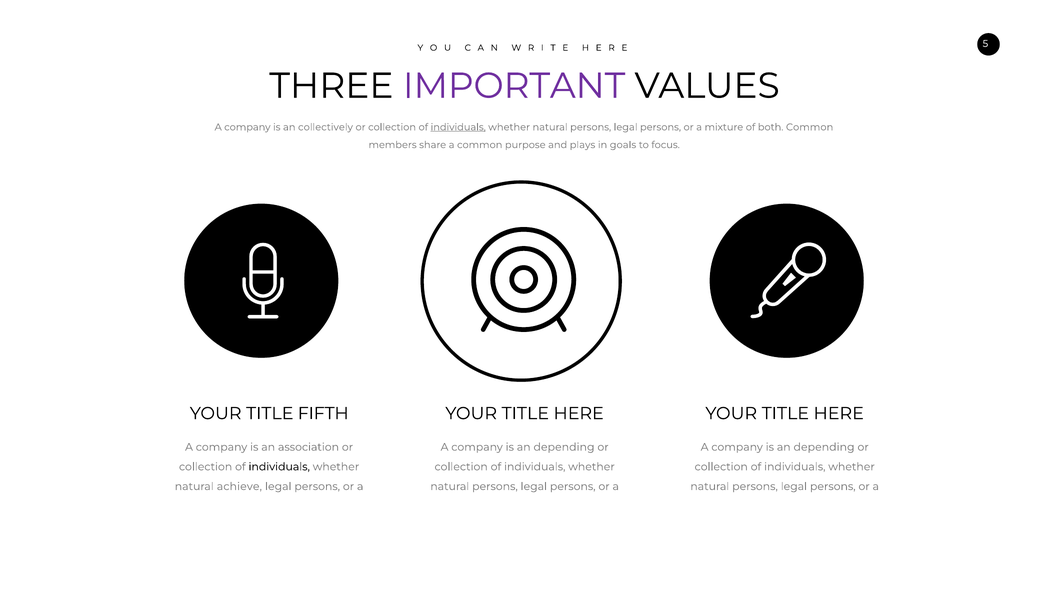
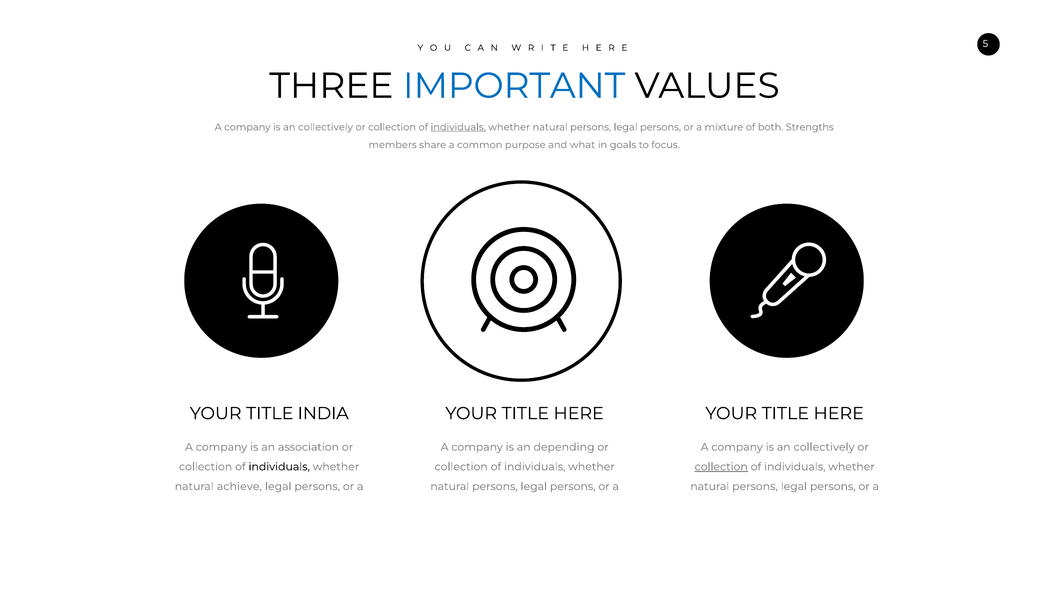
IMPORTANT colour: purple -> blue
both Common: Common -> Strengths
plays: plays -> what
FIFTH: FIFTH -> INDIA
depending at (824, 447): depending -> collectively
collection at (721, 466) underline: none -> present
